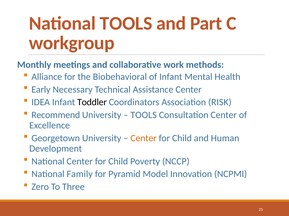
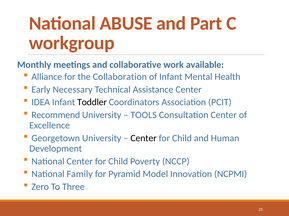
National TOOLS: TOOLS -> ABUSE
methods: methods -> available
Biobehavioral: Biobehavioral -> Collaboration
RISK: RISK -> PCIT
Center at (144, 139) colour: orange -> black
